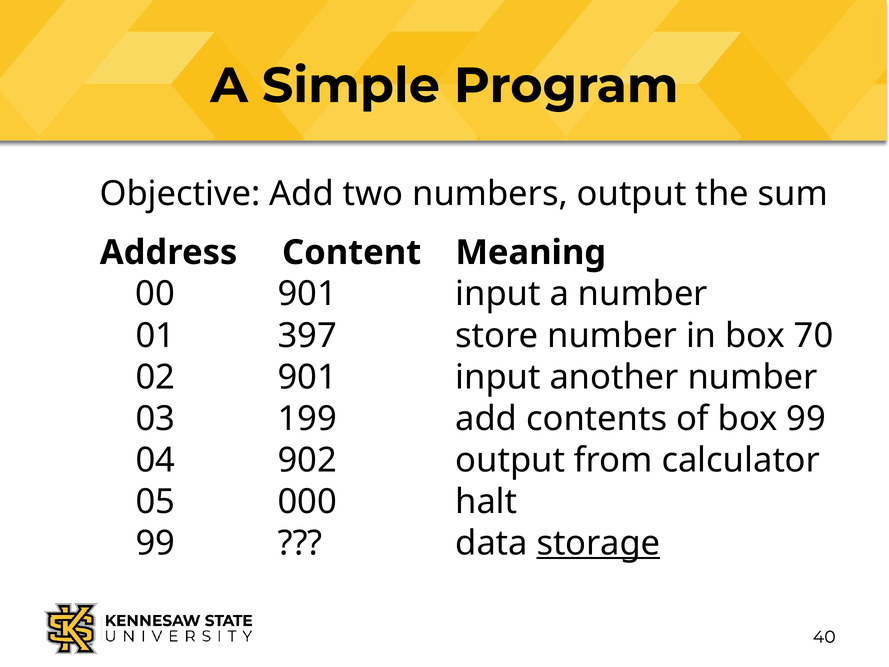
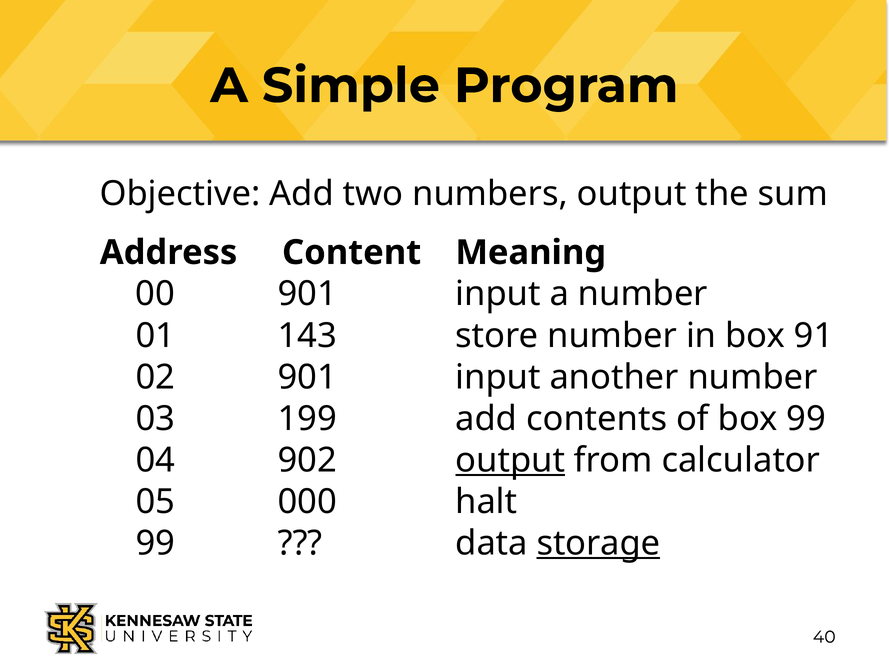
397: 397 -> 143
70: 70 -> 91
output at (510, 460) underline: none -> present
